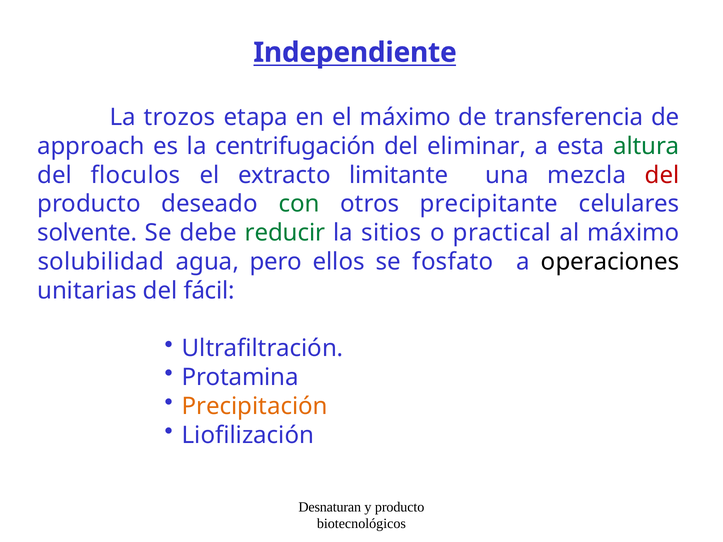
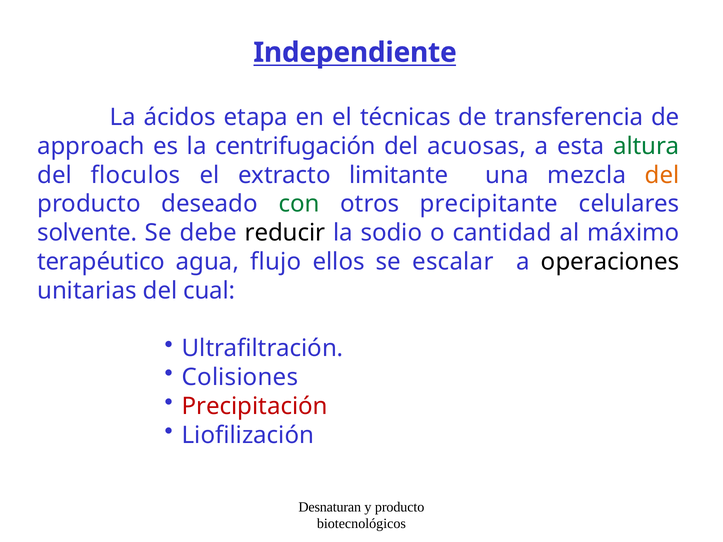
trozos: trozos -> ácidos
el máximo: máximo -> técnicas
eliminar: eliminar -> acuosas
del at (662, 175) colour: red -> orange
reducir colour: green -> black
sitios: sitios -> sodio
practical: practical -> cantidad
solubilidad: solubilidad -> terapéutico
pero: pero -> flujo
fosfato: fosfato -> escalar
fácil: fácil -> cual
Protamina: Protamina -> Colisiones
Precipitación colour: orange -> red
